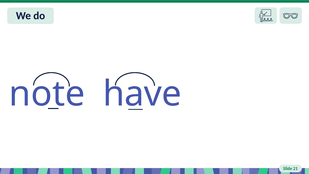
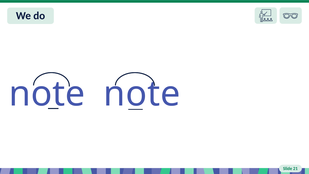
note have: have -> note
